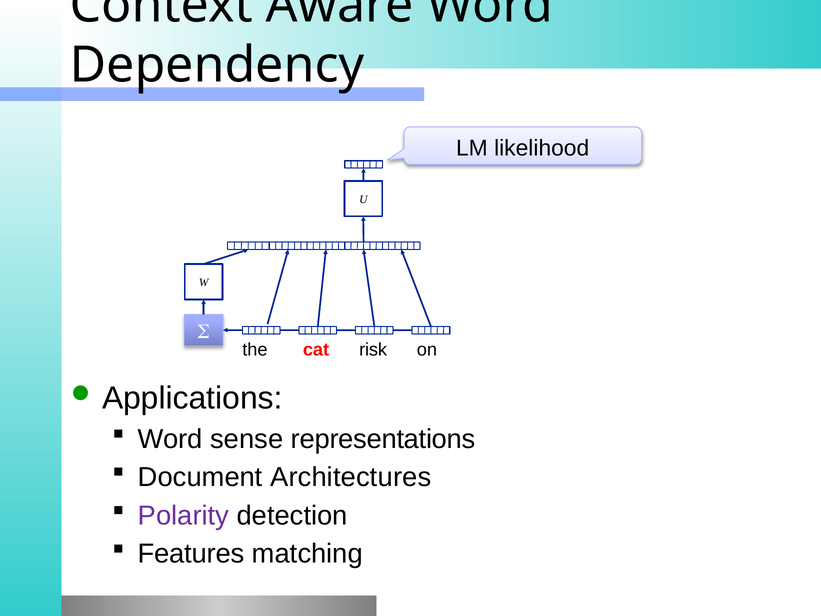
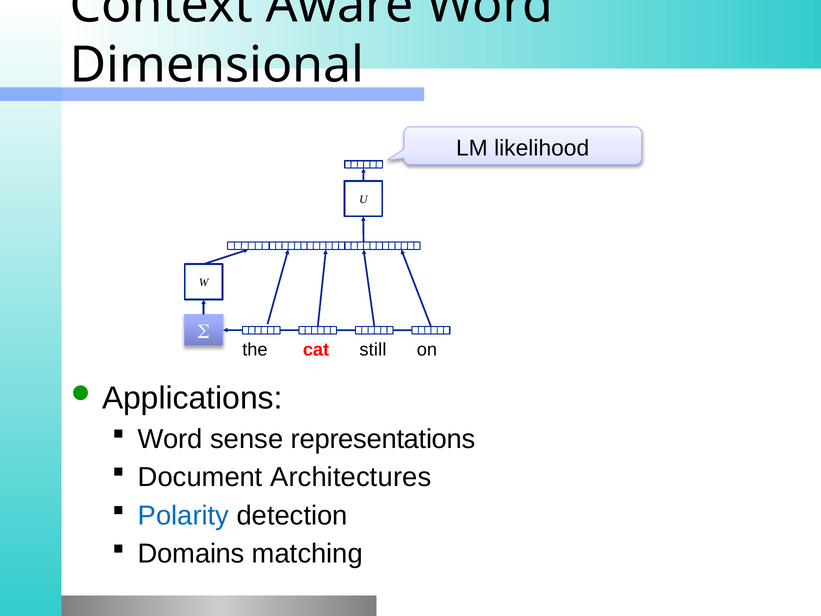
Dependency: Dependency -> Dimensional
risk: risk -> still
Polarity colour: purple -> blue
Features: Features -> Domains
